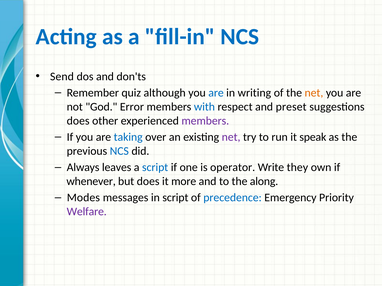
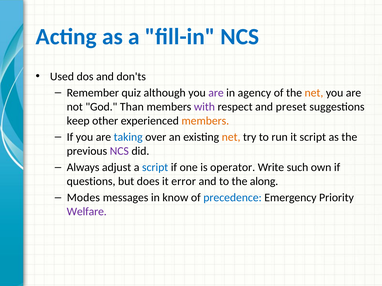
Send: Send -> Used
are at (216, 93) colour: blue -> purple
writing: writing -> agency
Error: Error -> Than
with colour: blue -> purple
does at (78, 121): does -> keep
members at (205, 121) colour: purple -> orange
net at (231, 137) colour: purple -> orange
it speak: speak -> script
NCS at (119, 151) colour: blue -> purple
leaves: leaves -> adjust
they: they -> such
whenever: whenever -> questions
more: more -> error
in script: script -> know
